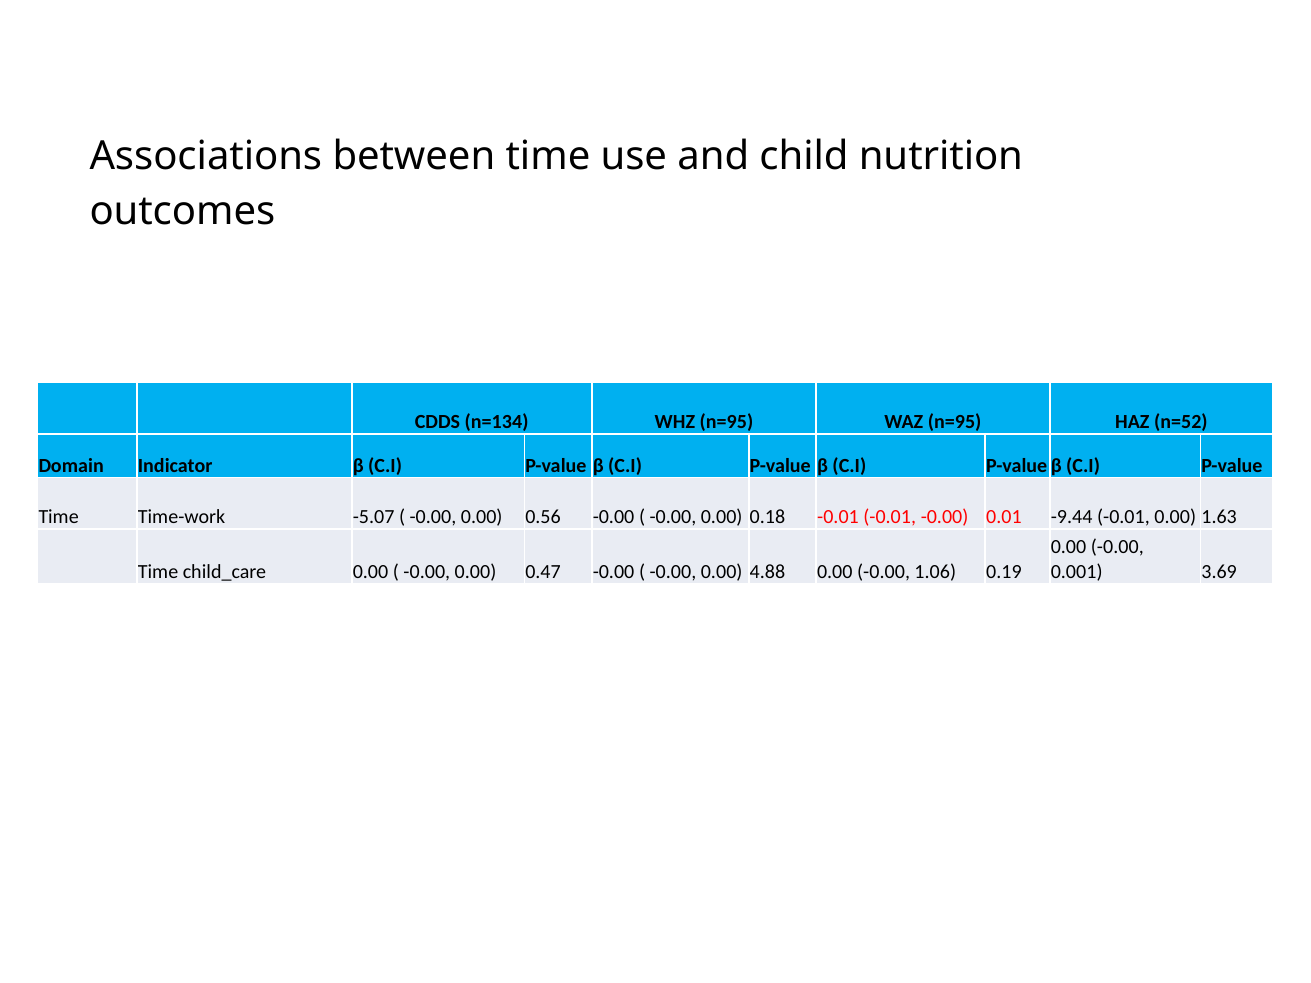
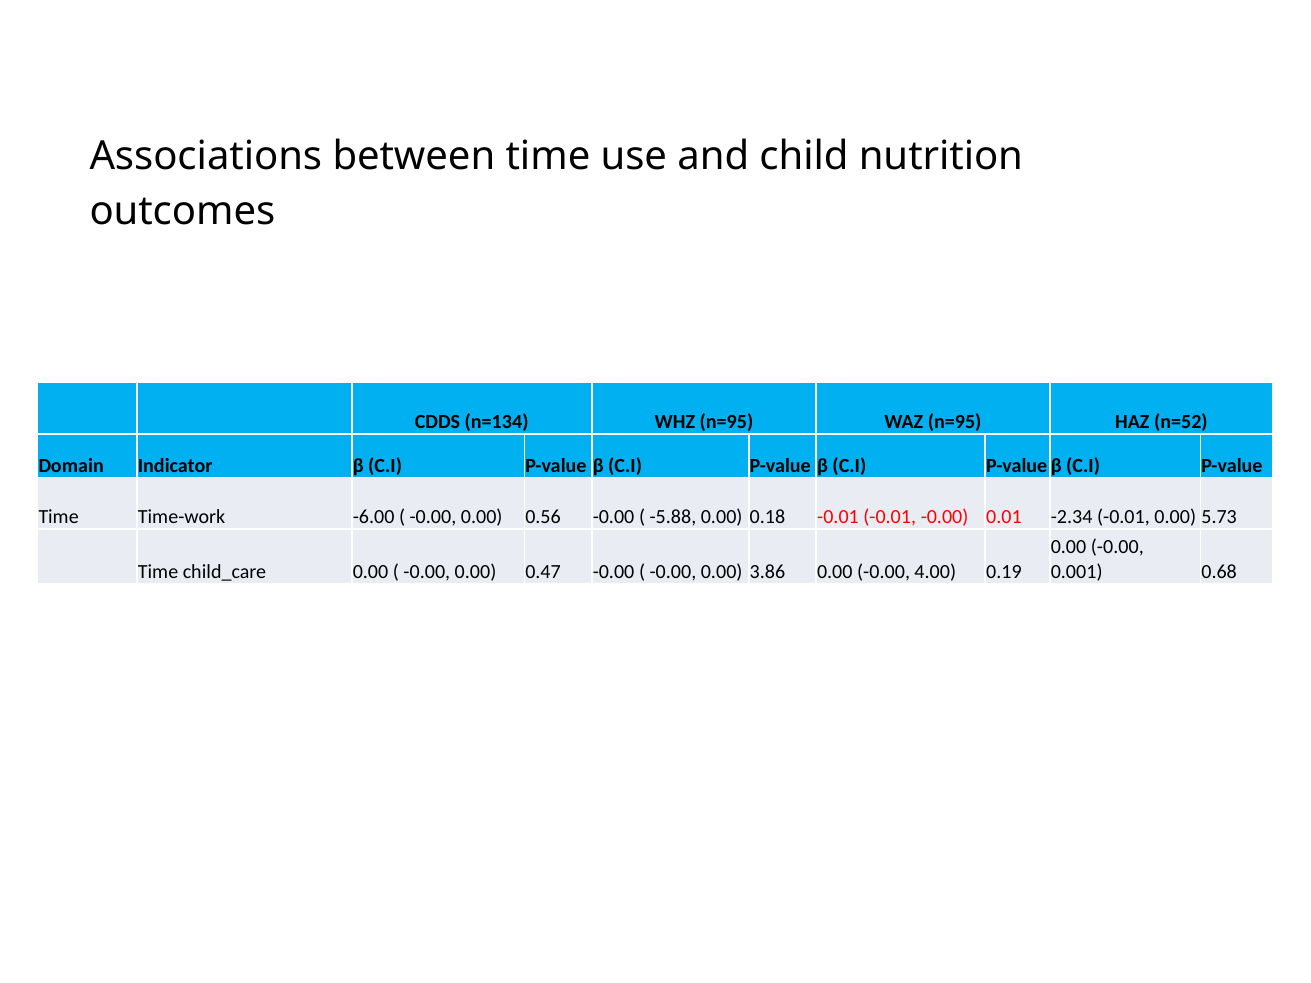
-5.07: -5.07 -> -6.00
-0.00 at (673, 517): -0.00 -> -5.88
-9.44: -9.44 -> -2.34
1.63: 1.63 -> 5.73
4.88: 4.88 -> 3.86
1.06: 1.06 -> 4.00
3.69: 3.69 -> 0.68
